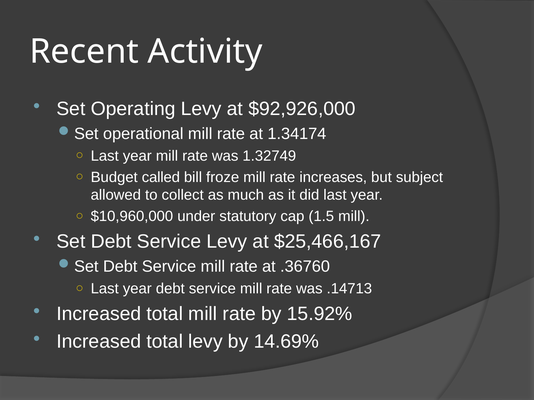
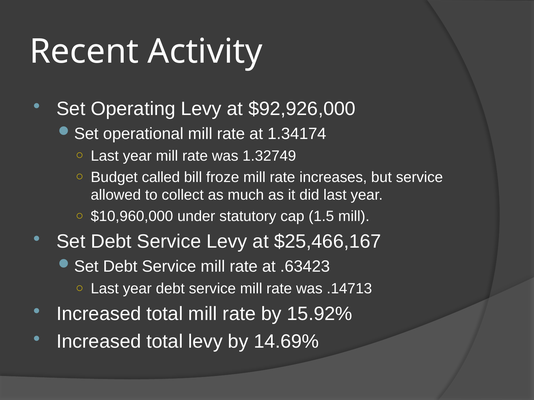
but subject: subject -> service
.36760: .36760 -> .63423
